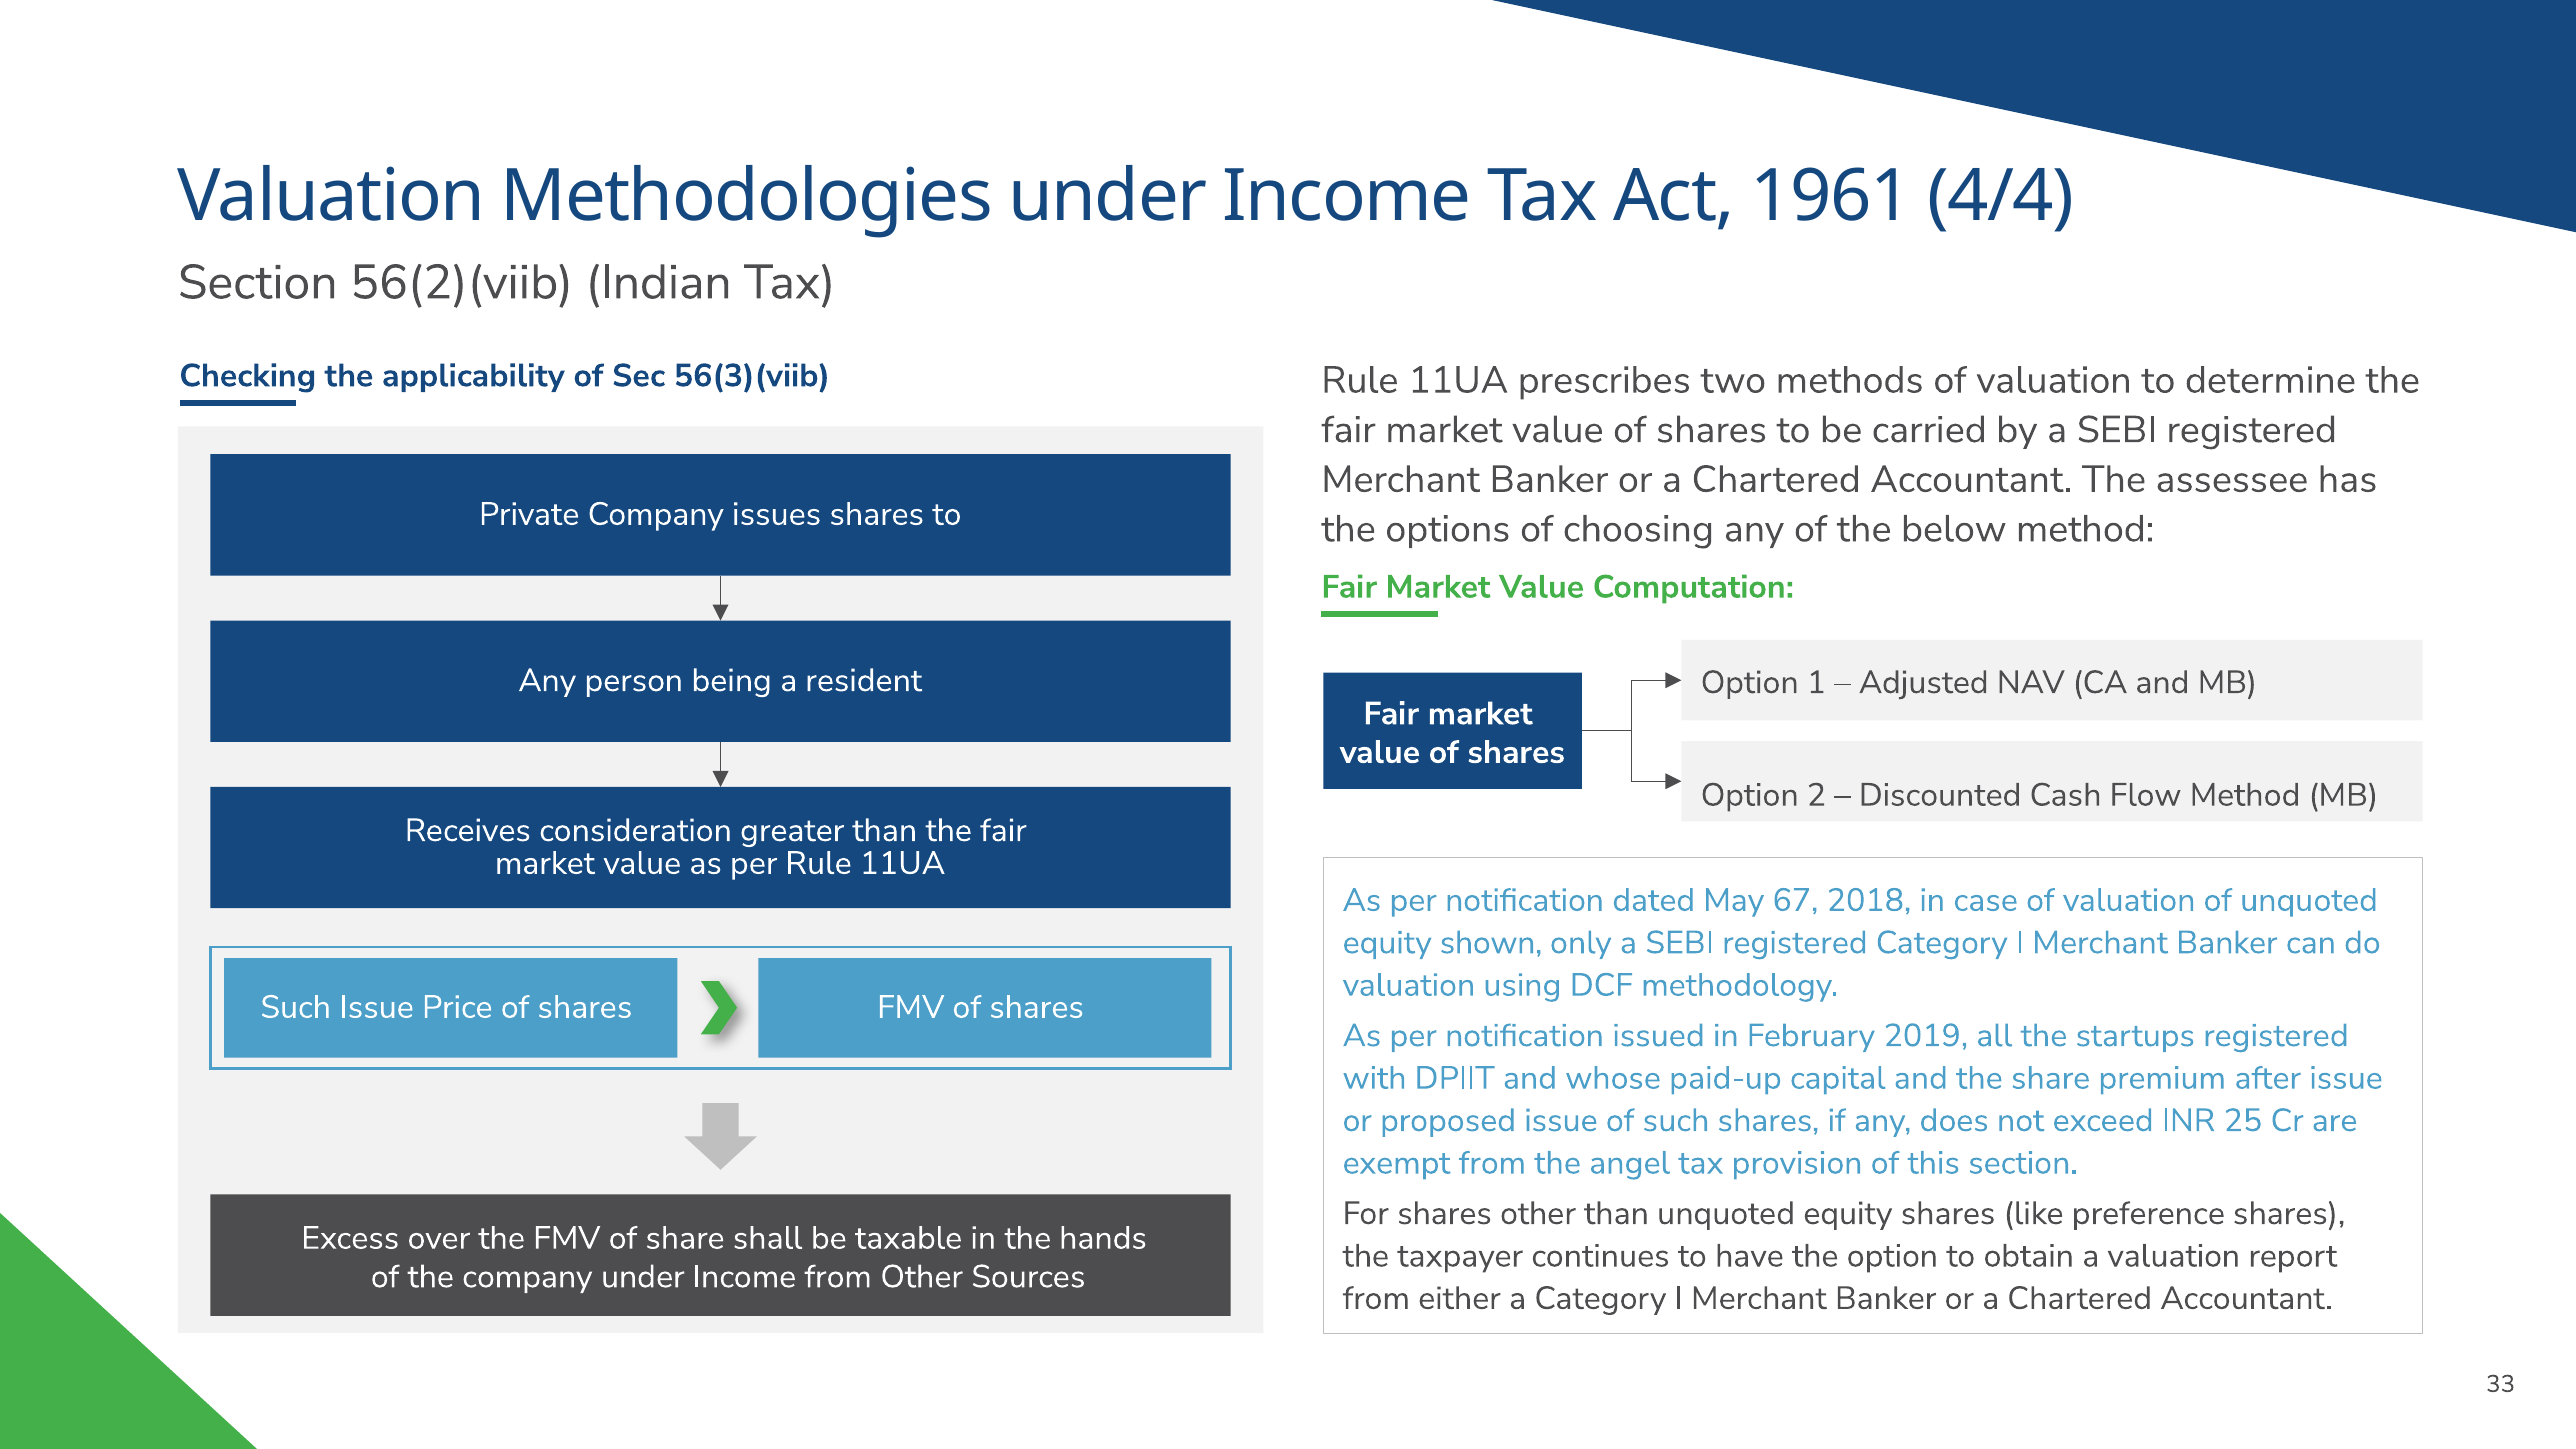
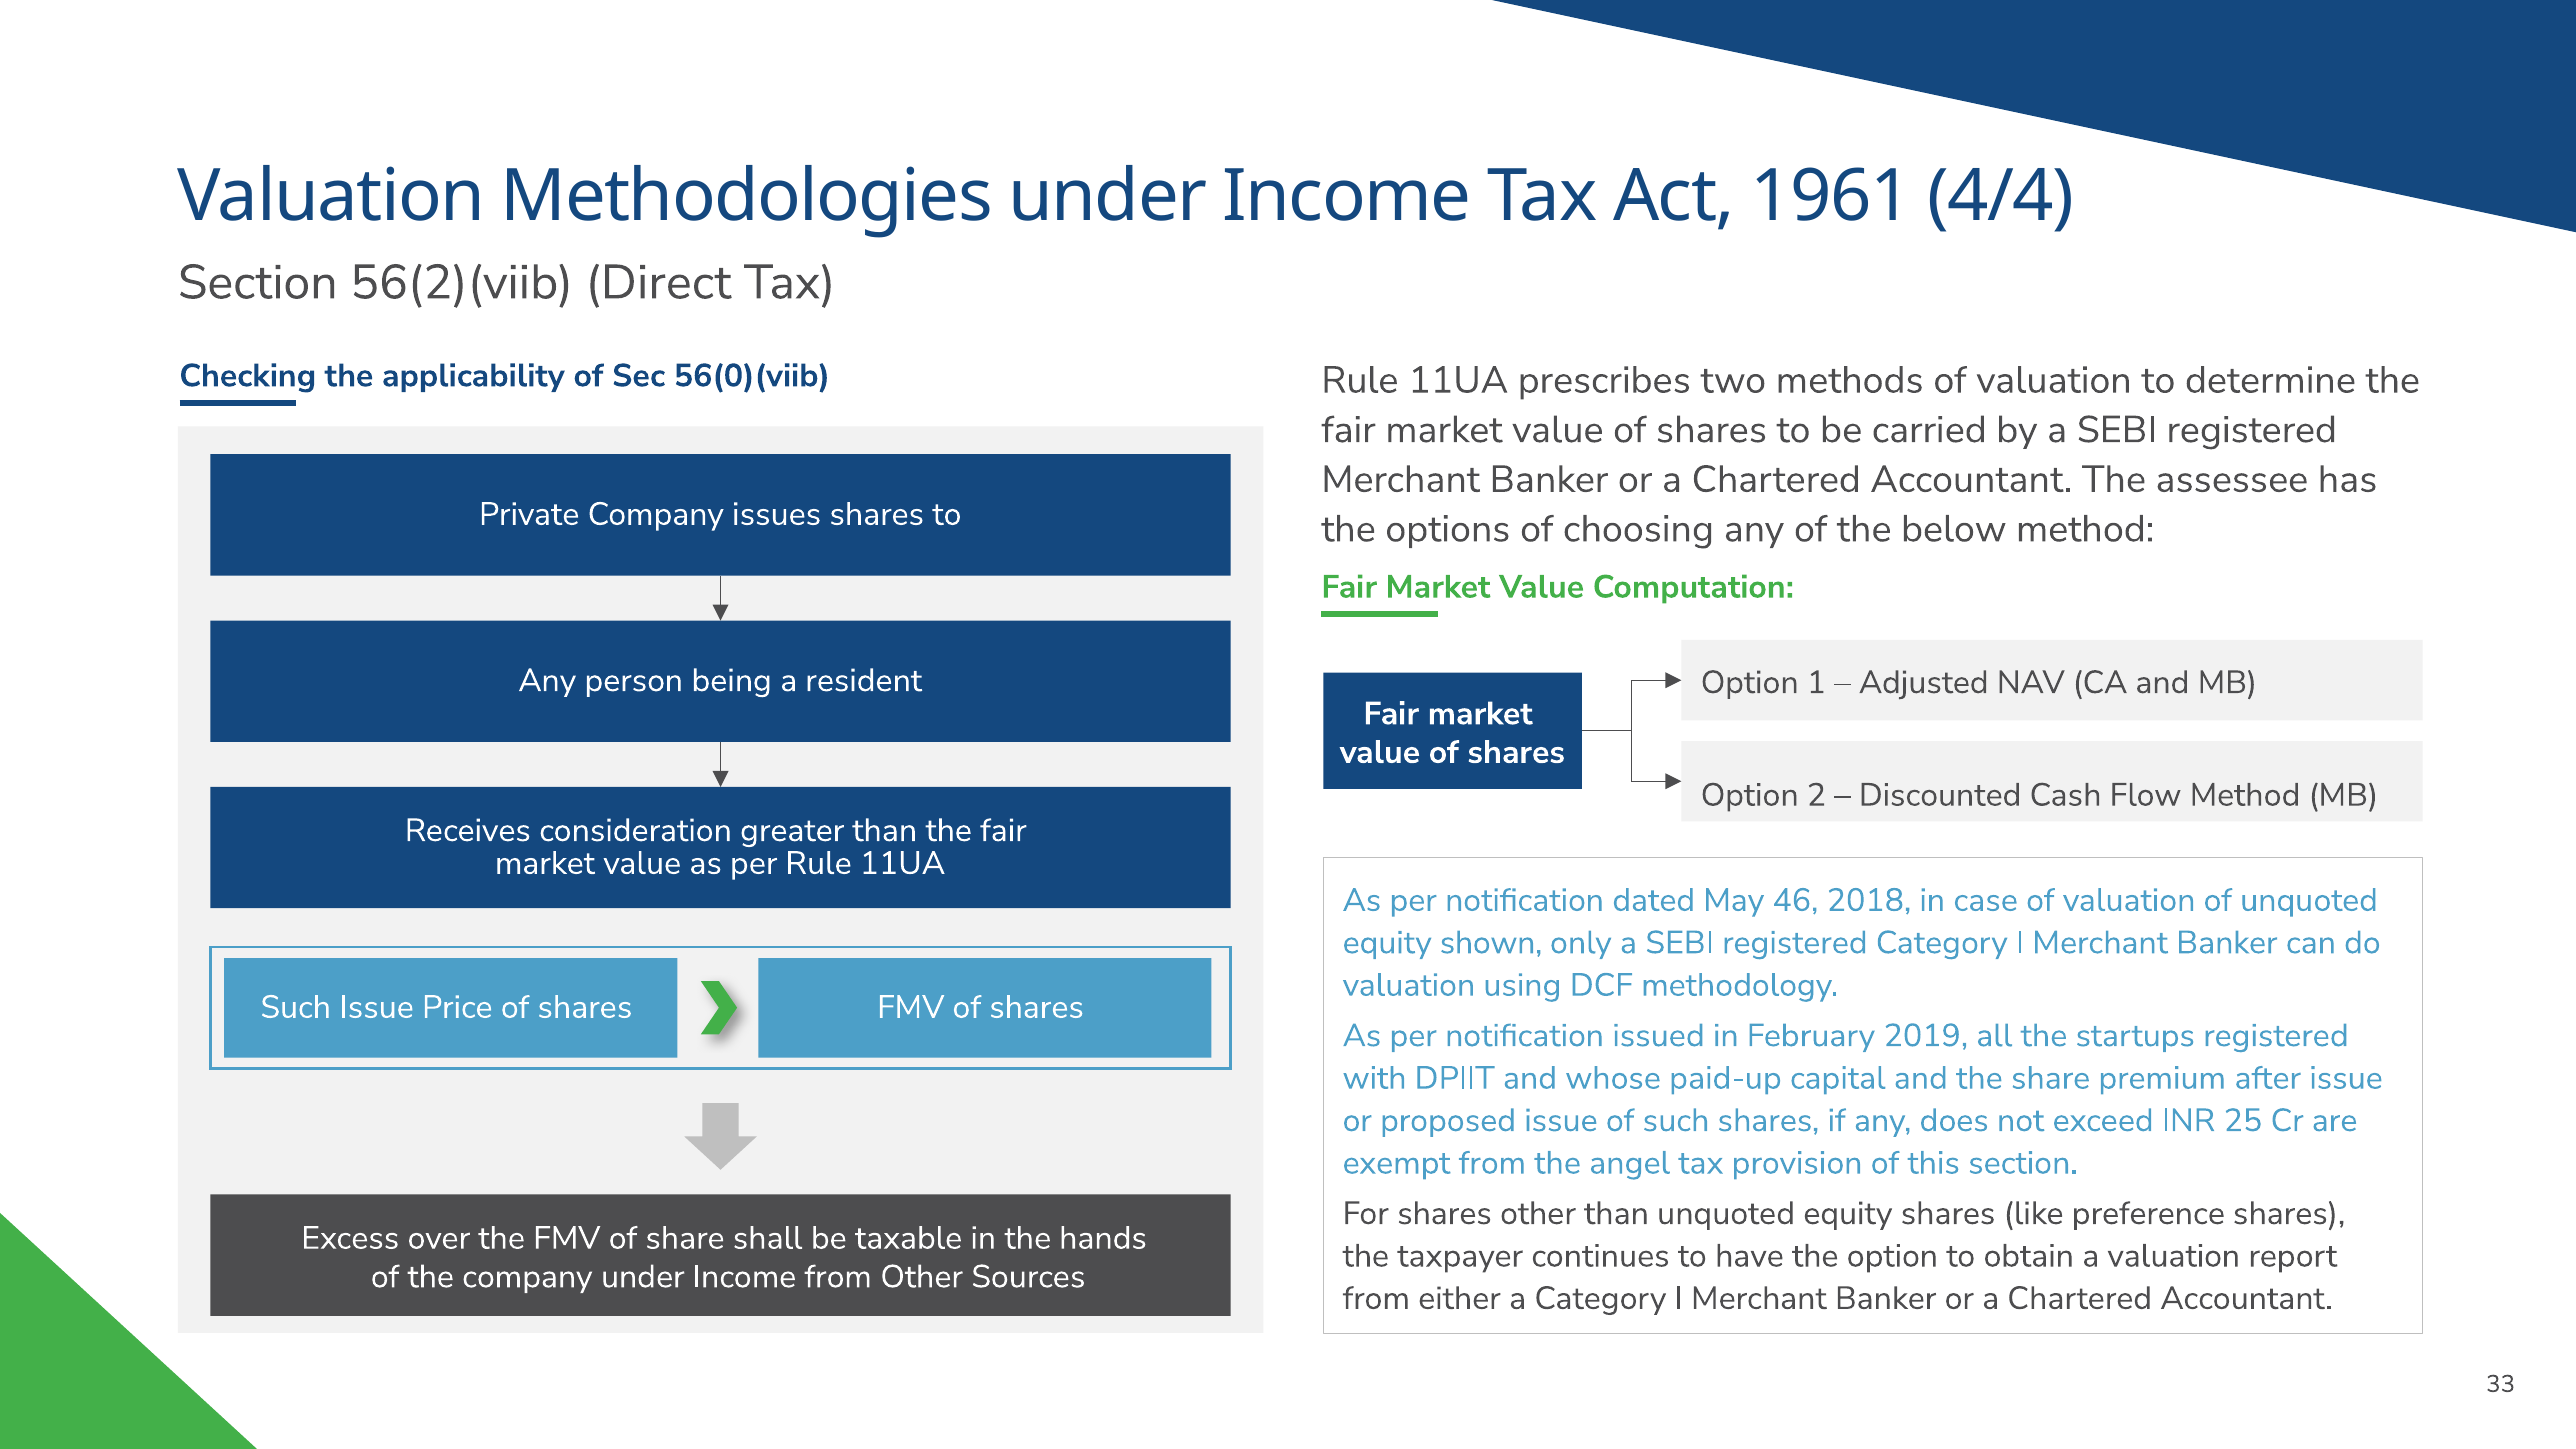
Indian: Indian -> Direct
56(3)(viib: 56(3)(viib -> 56(0)(viib
67: 67 -> 46
